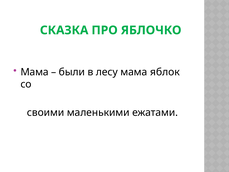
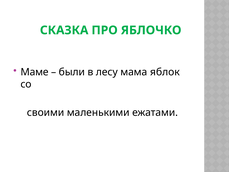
Мама at (35, 72): Мама -> Маме
